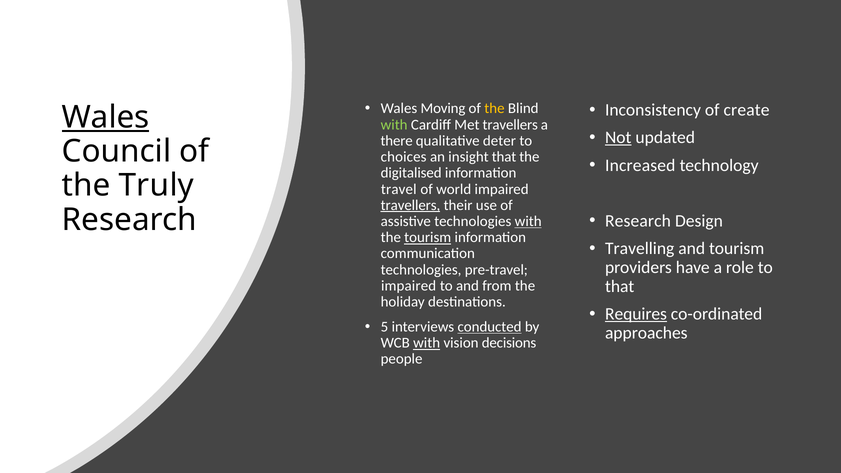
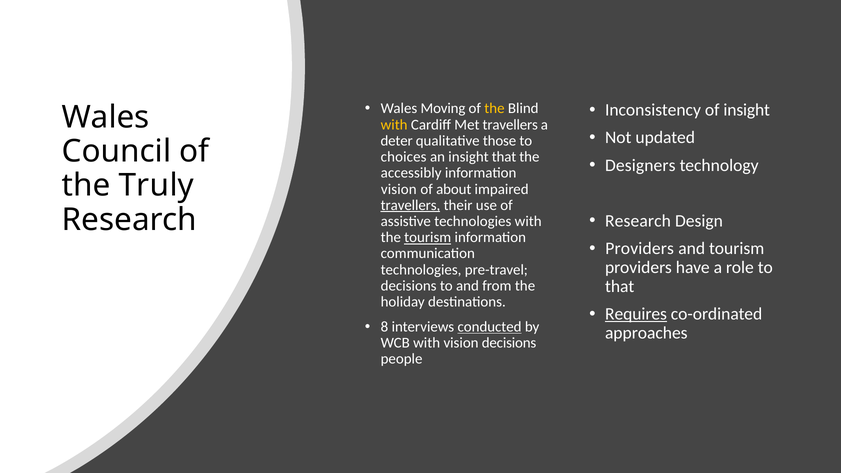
of create: create -> insight
Wales at (106, 117) underline: present -> none
with at (394, 125) colour: light green -> yellow
Not underline: present -> none
there: there -> deter
deter: deter -> those
Increased: Increased -> Designers
digitalised: digitalised -> accessibly
travel at (399, 189): travel -> vision
world: world -> about
with at (528, 221) underline: present -> none
Travelling at (640, 249): Travelling -> Providers
impaired at (409, 286): impaired -> decisions
5: 5 -> 8
with at (427, 343) underline: present -> none
